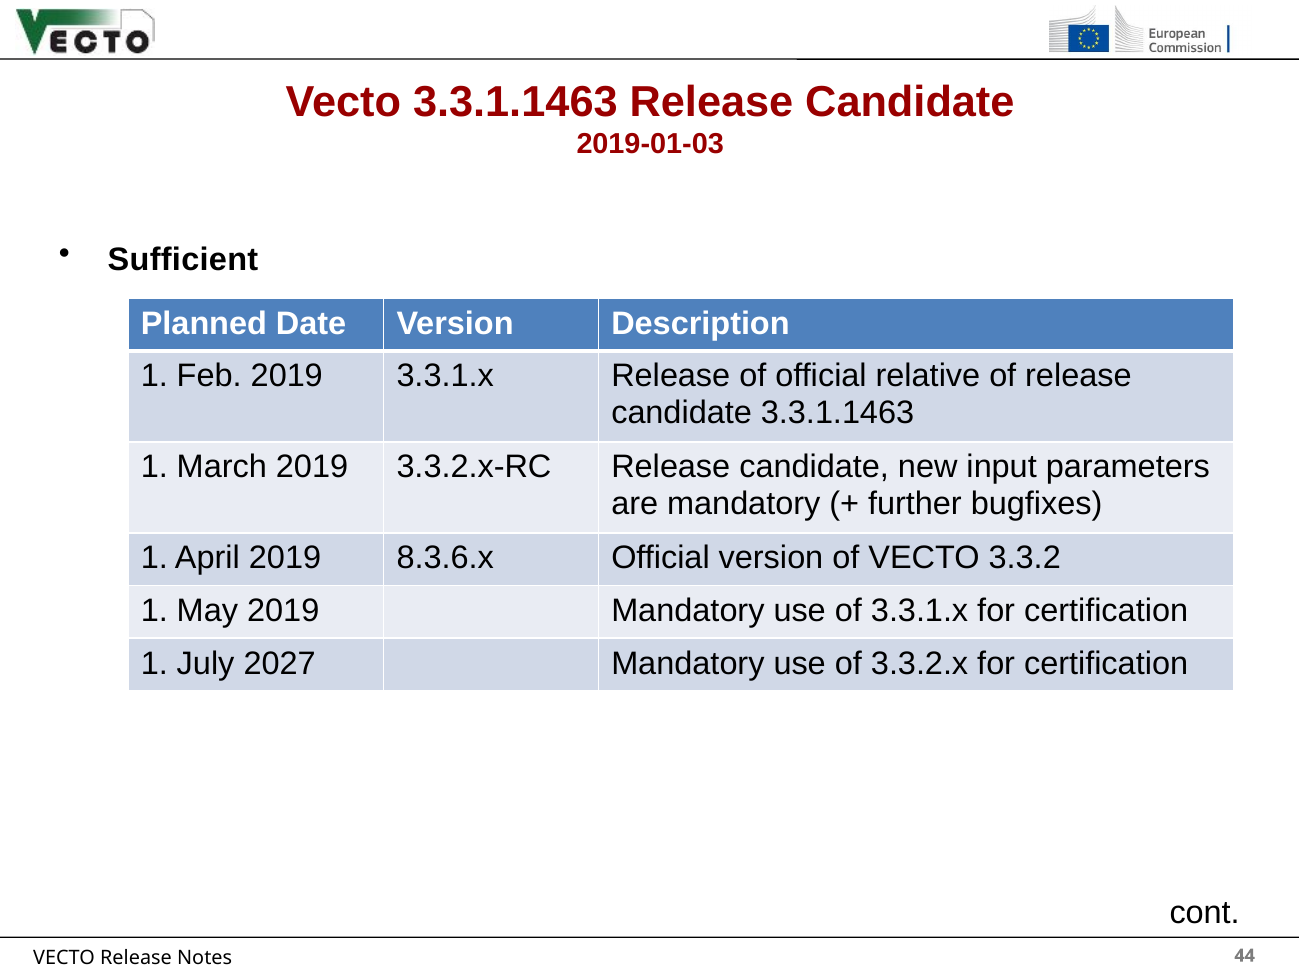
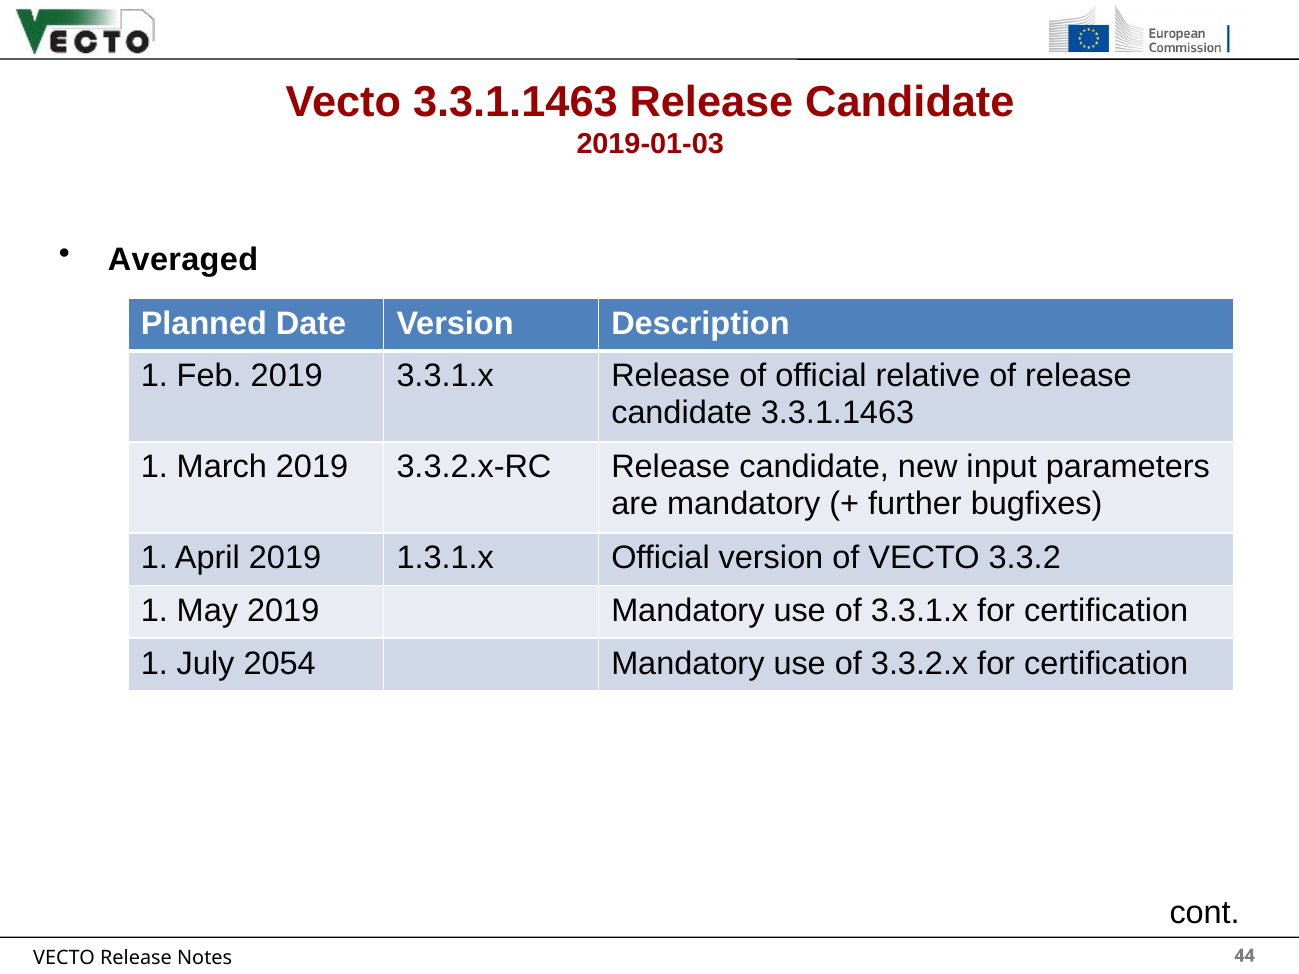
Sufficient: Sufficient -> Averaged
8.3.6.x: 8.3.6.x -> 1.3.1.x
2027: 2027 -> 2054
